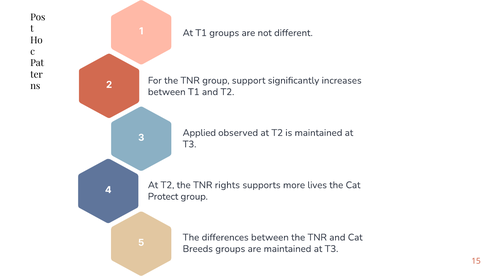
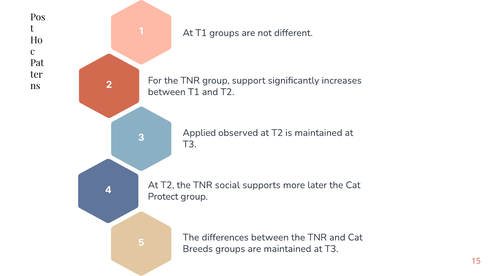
rights: rights -> social
lives: lives -> later
